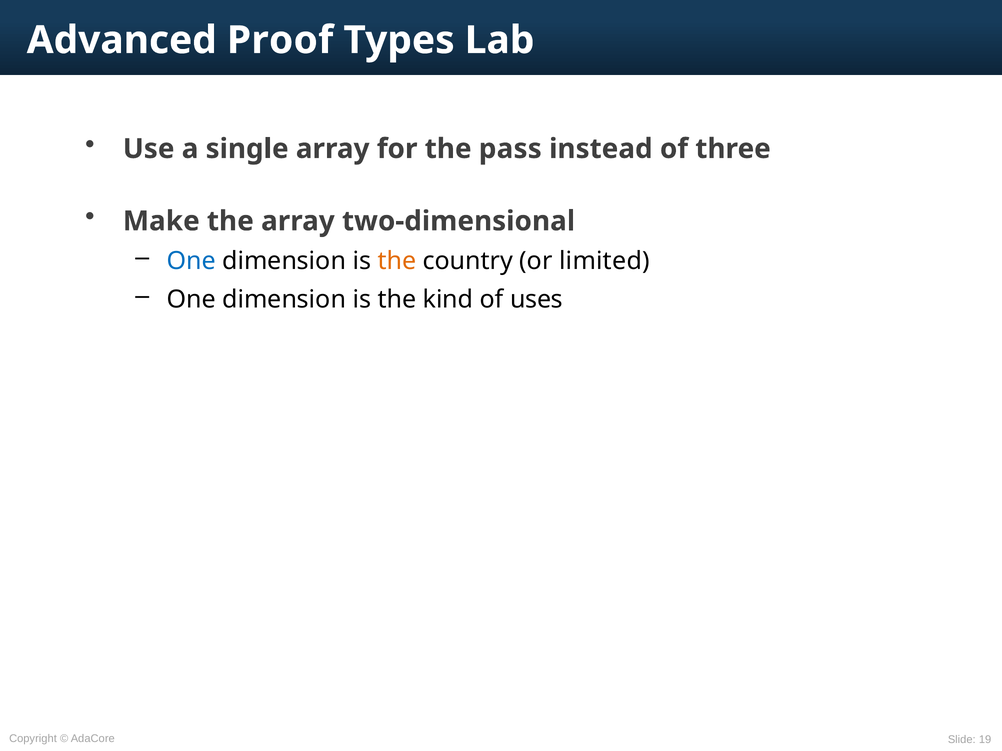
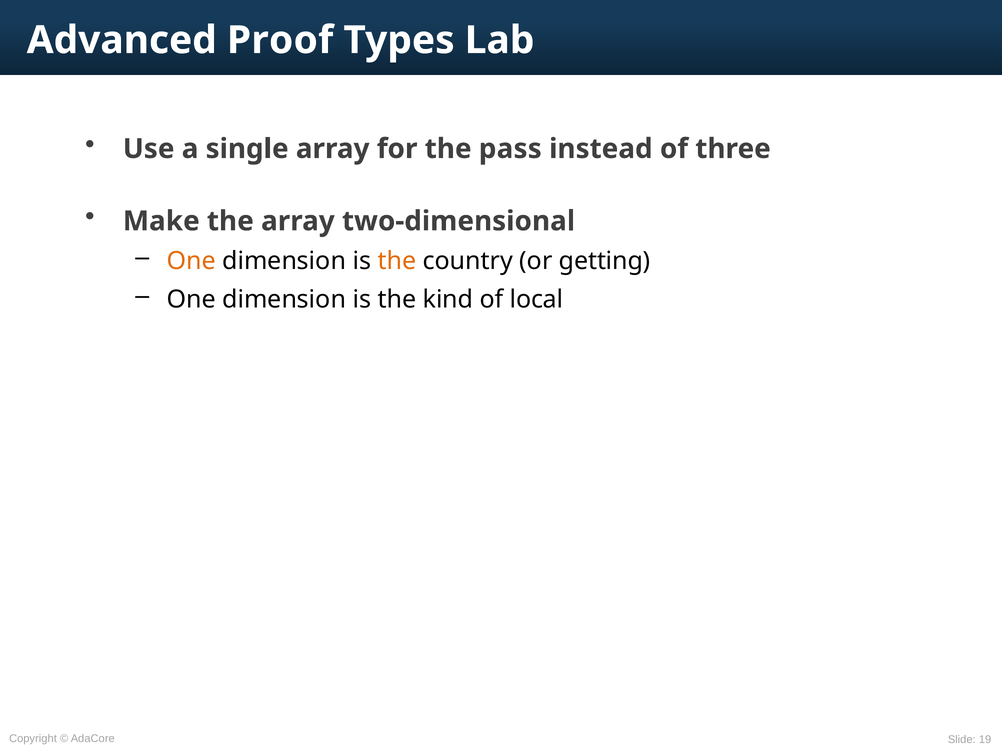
One at (191, 261) colour: blue -> orange
limited: limited -> getting
uses: uses -> local
